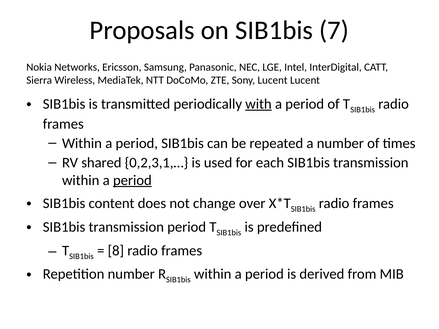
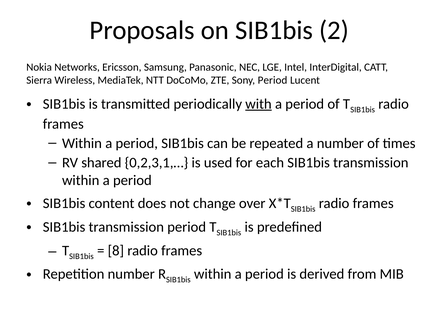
7: 7 -> 2
Sony Lucent: Lucent -> Period
period at (132, 180) underline: present -> none
